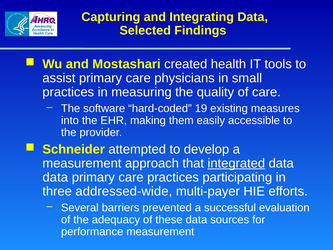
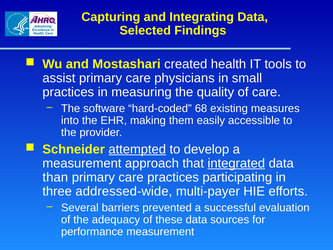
19: 19 -> 68
attempted underline: none -> present
data at (55, 177): data -> than
